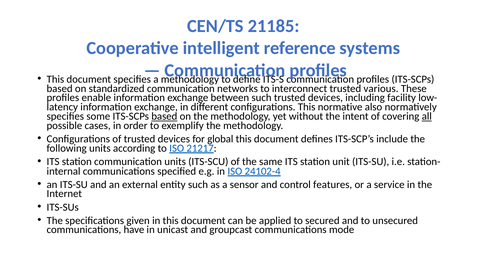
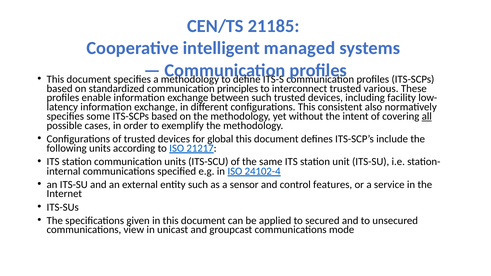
reference: reference -> managed
networks: networks -> principles
normative: normative -> consistent
based at (164, 116) underline: present -> none
have: have -> view
